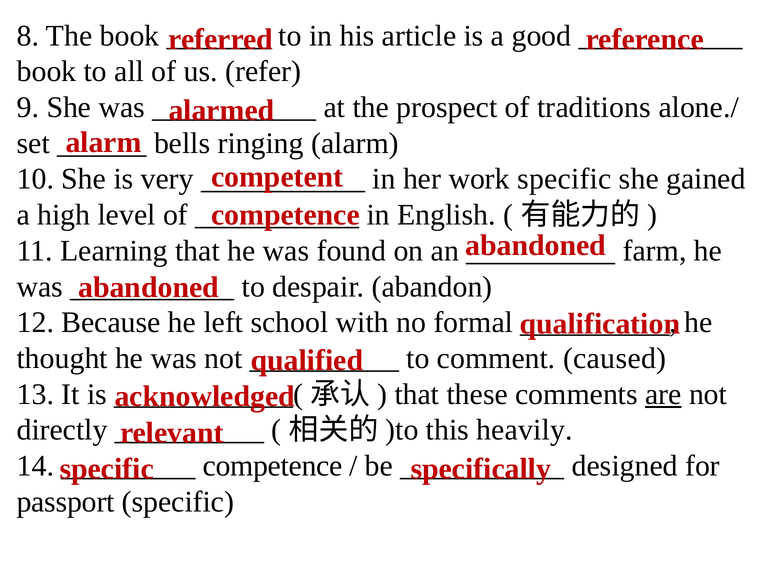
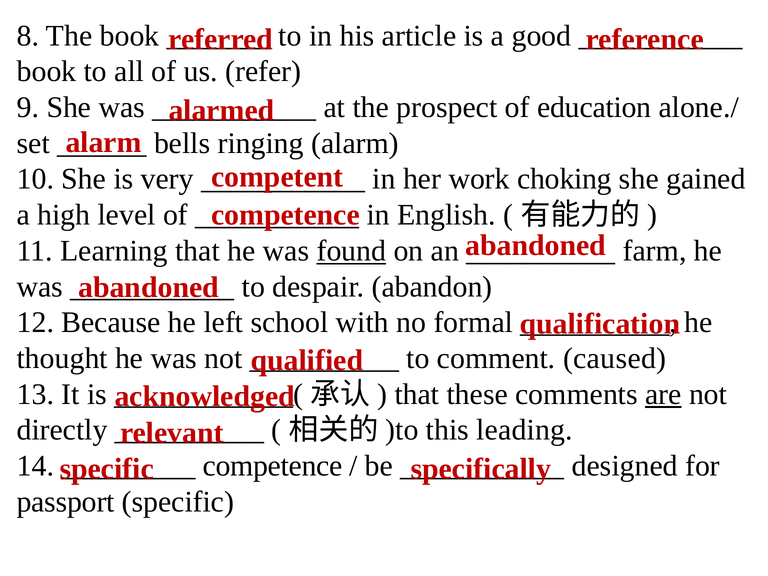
traditions: traditions -> education
work specific: specific -> choking
found underline: none -> present
heavily: heavily -> leading
